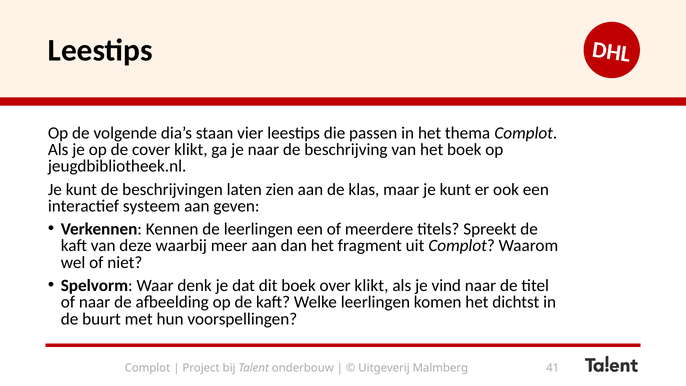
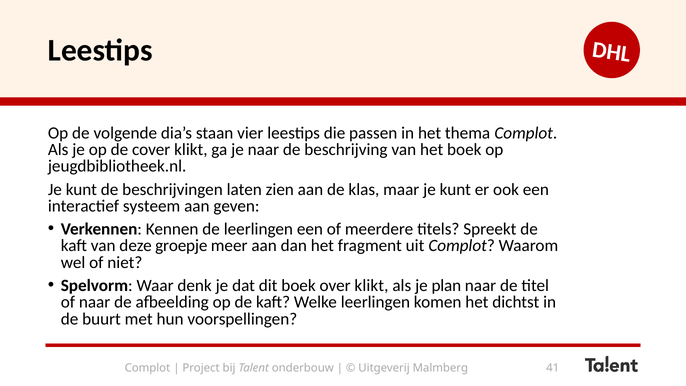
waarbij: waarbij -> groepje
vind: vind -> plan
